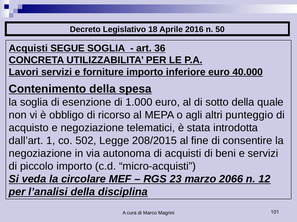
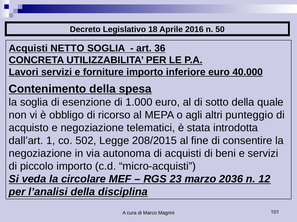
SEGUE: SEGUE -> NETTO
2066: 2066 -> 2036
